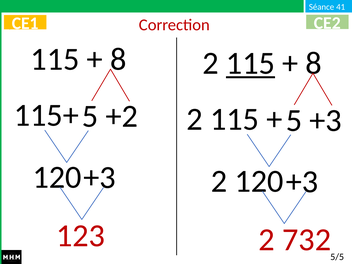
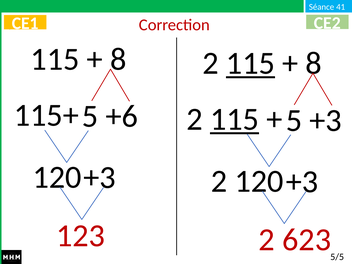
+2: +2 -> +6
115 at (235, 119) underline: none -> present
732: 732 -> 623
